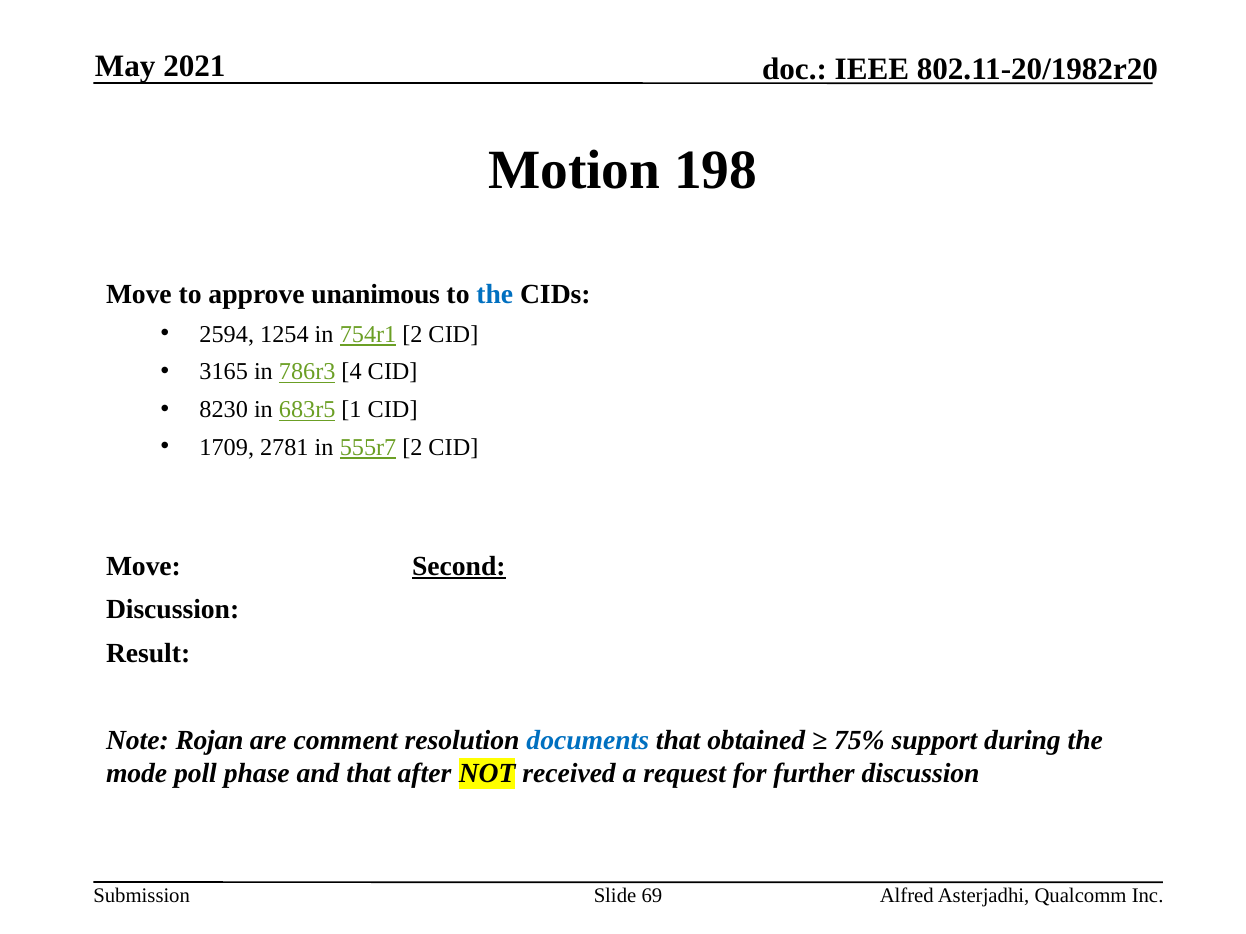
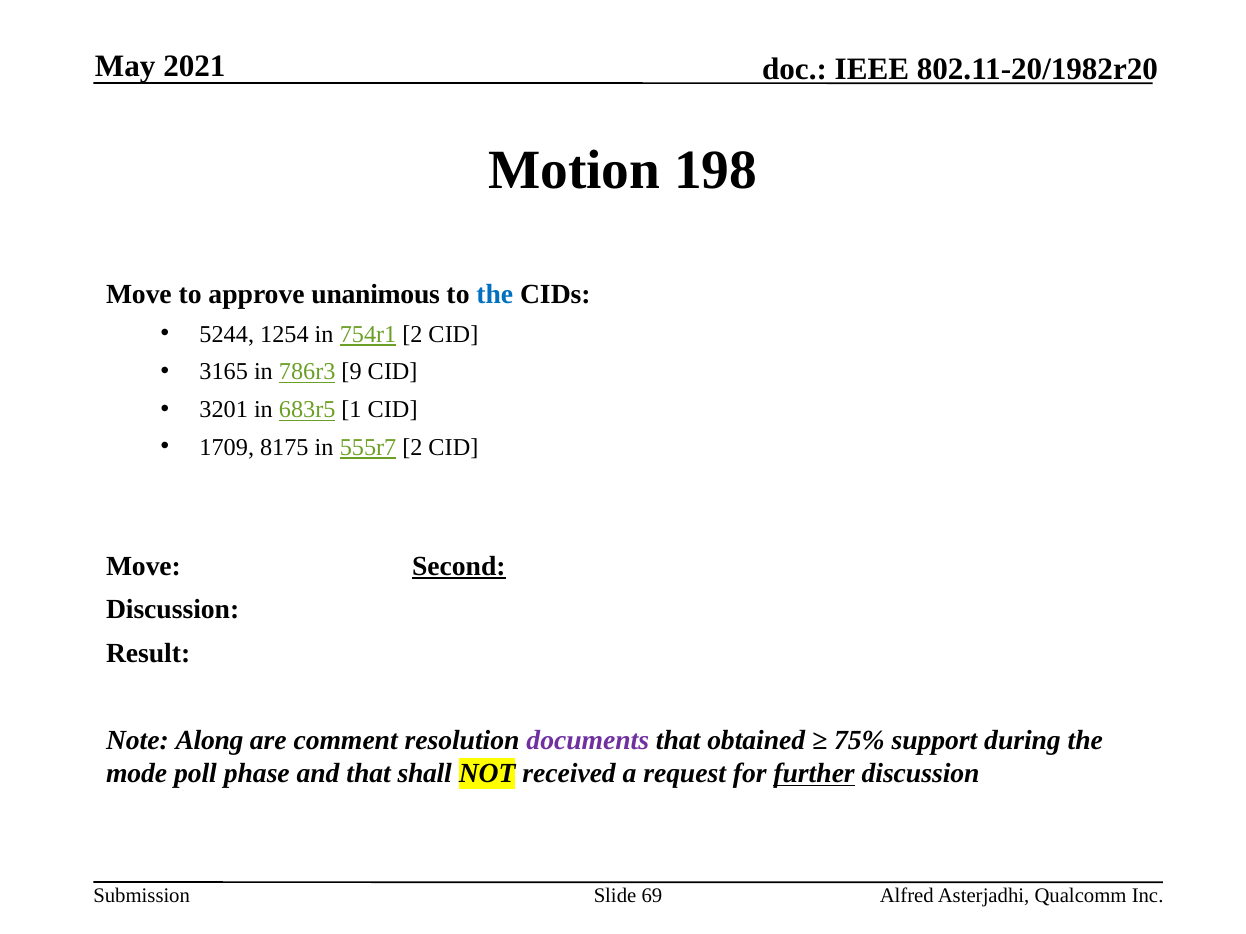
2594: 2594 -> 5244
4: 4 -> 9
8230: 8230 -> 3201
2781: 2781 -> 8175
Rojan: Rojan -> Along
documents colour: blue -> purple
after: after -> shall
further underline: none -> present
